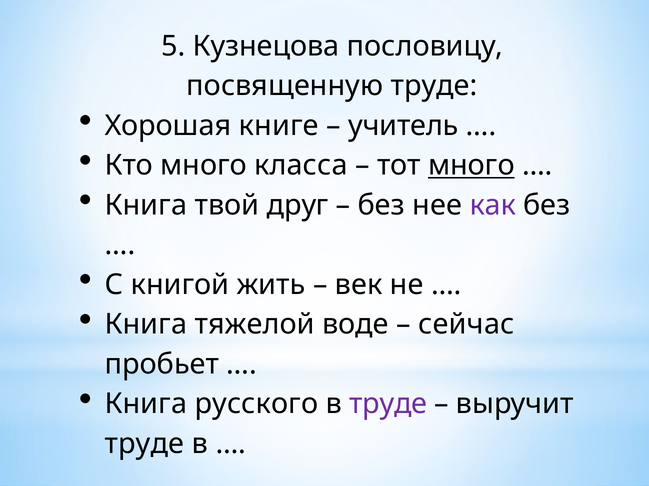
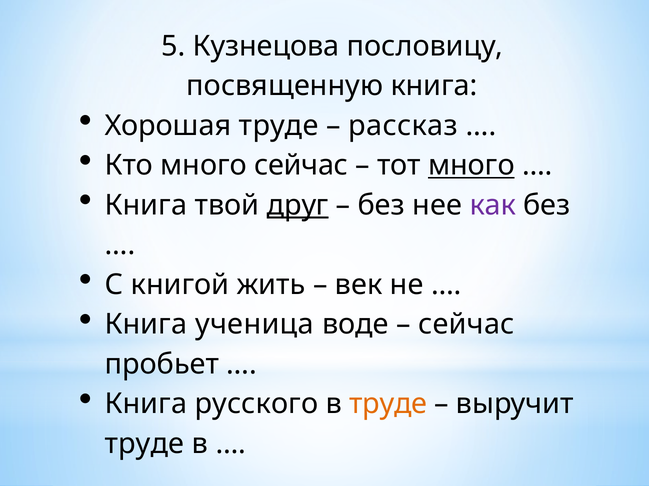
посвященную труде: труде -> книга
Хорошая книге: книге -> труде
учитель: учитель -> рассказ
много класса: класса -> сейчас
друг underline: none -> present
тяжелой: тяжелой -> ученица
труде at (388, 404) colour: purple -> orange
